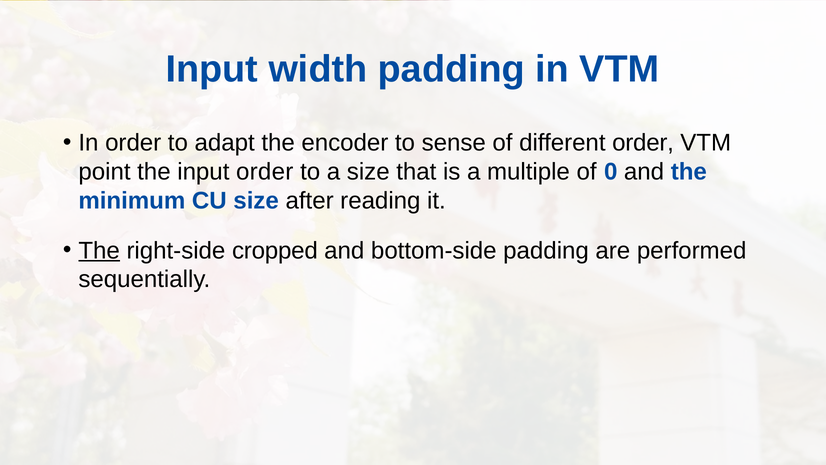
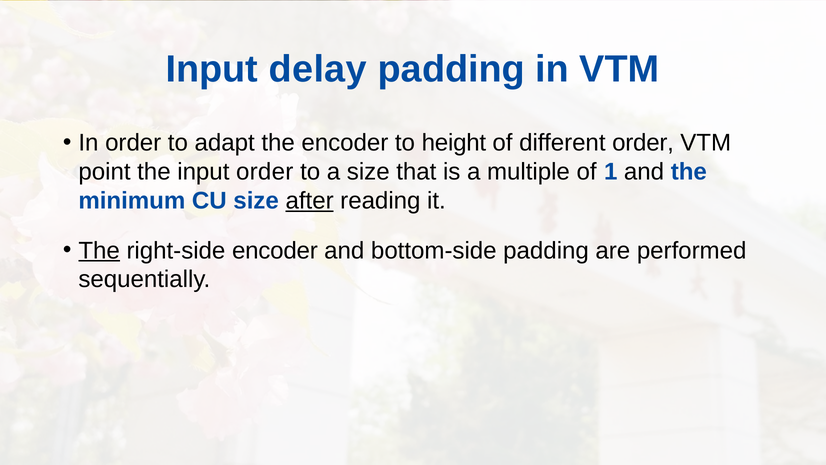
width: width -> delay
sense: sense -> height
0: 0 -> 1
after underline: none -> present
right-side cropped: cropped -> encoder
